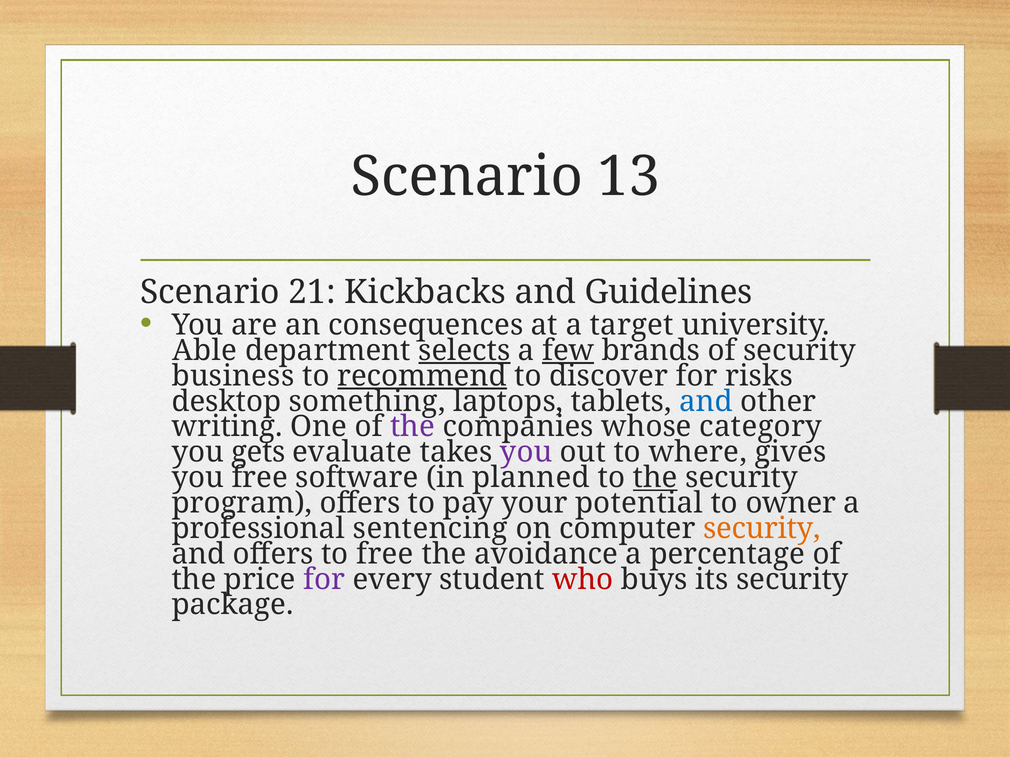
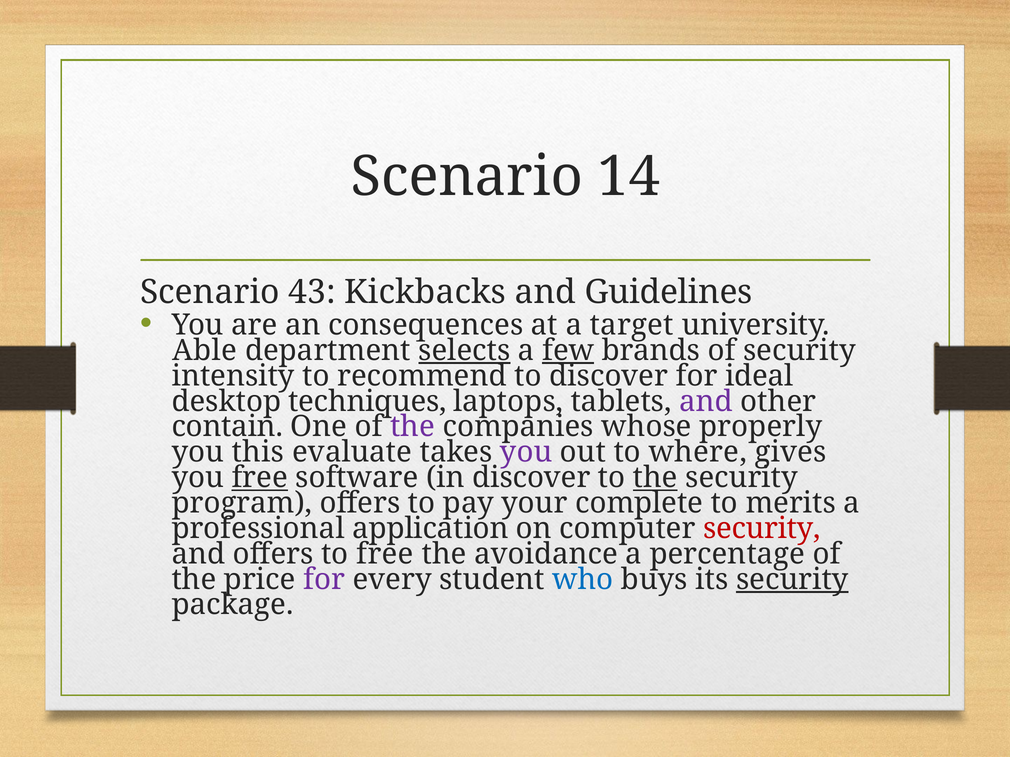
13: 13 -> 14
21: 21 -> 43
business: business -> intensity
recommend underline: present -> none
risks: risks -> ideal
something: something -> techniques
and at (706, 402) colour: blue -> purple
writing: writing -> contain
category: category -> properly
gets: gets -> this
free at (260, 478) underline: none -> present
in planned: planned -> discover
potential: potential -> complete
owner: owner -> merits
sentencing: sentencing -> application
security at (762, 529) colour: orange -> red
who colour: red -> blue
security at (792, 580) underline: none -> present
